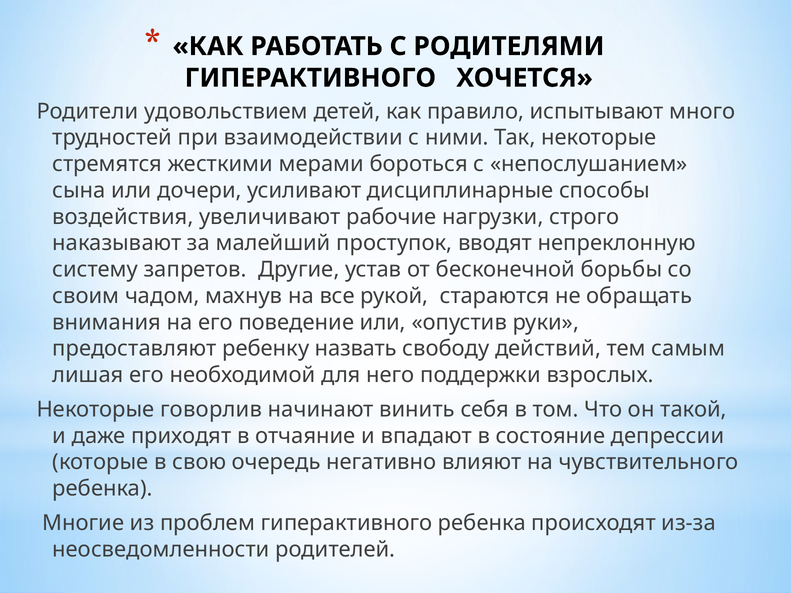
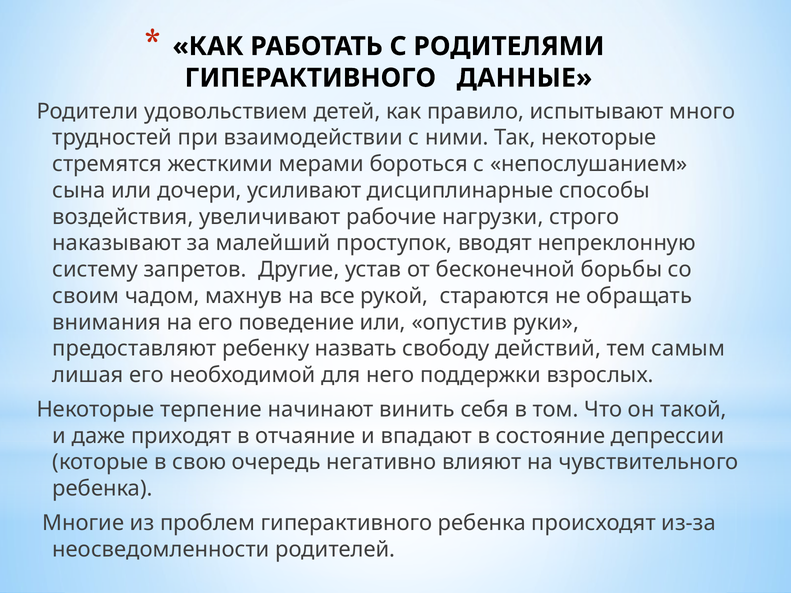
ХОЧЕТСЯ: ХОЧЕТСЯ -> ДАННЫЕ
говорлив: говорлив -> терпение
